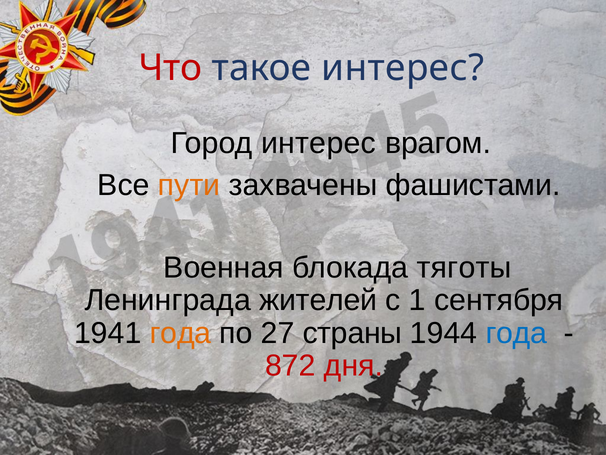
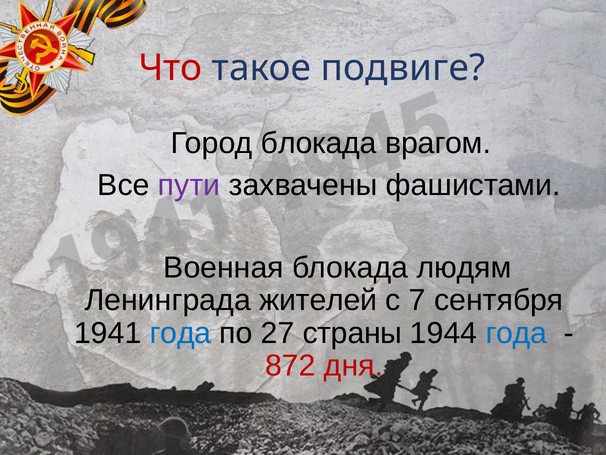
такое интерес: интерес -> подвиге
Город интерес: интерес -> блокада
пути colour: orange -> purple
тяготы: тяготы -> людям
1: 1 -> 7
года at (180, 333) colour: orange -> blue
